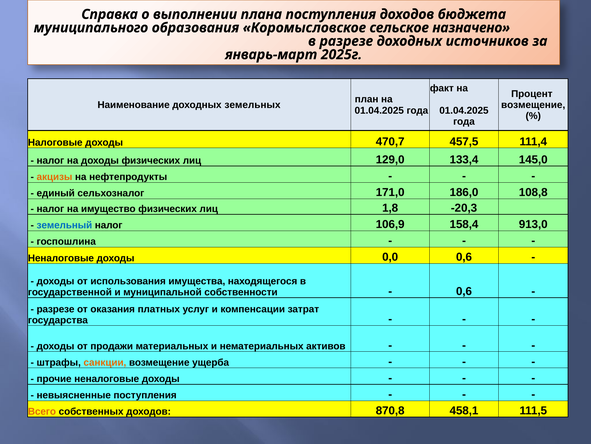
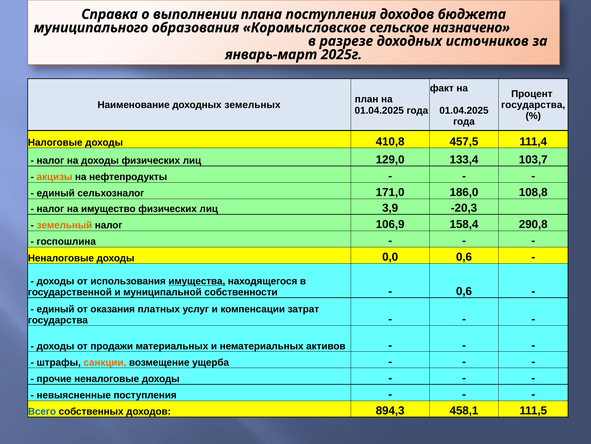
возмещение at (533, 105): возмещение -> государства
470,7: 470,7 -> 410,8
145,0: 145,0 -> 103,7
1,8: 1,8 -> 3,9
земельный colour: blue -> orange
913,0: 913,0 -> 290,8
имущества underline: none -> present
разрезе at (56, 309): разрезе -> единый
Всего colour: orange -> blue
870,8: 870,8 -> 894,3
